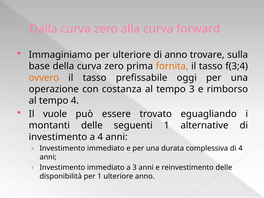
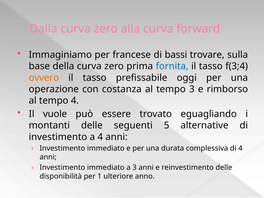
per ulteriore: ulteriore -> francese
di anno: anno -> bassi
fornita colour: orange -> blue
seguenti 1: 1 -> 5
